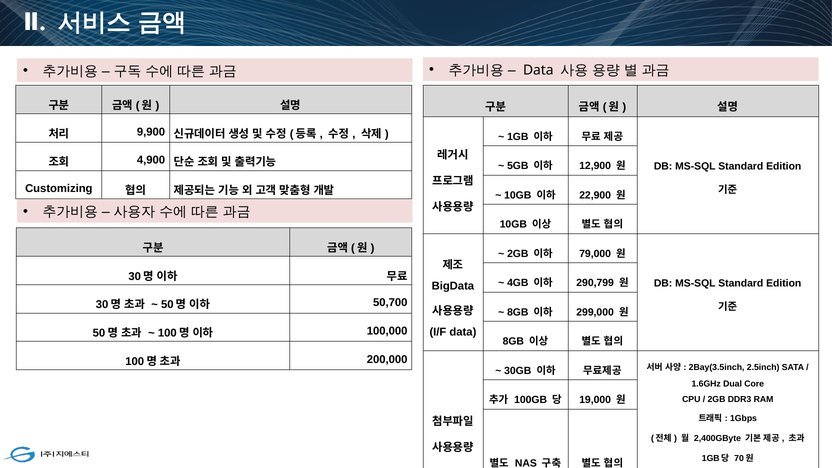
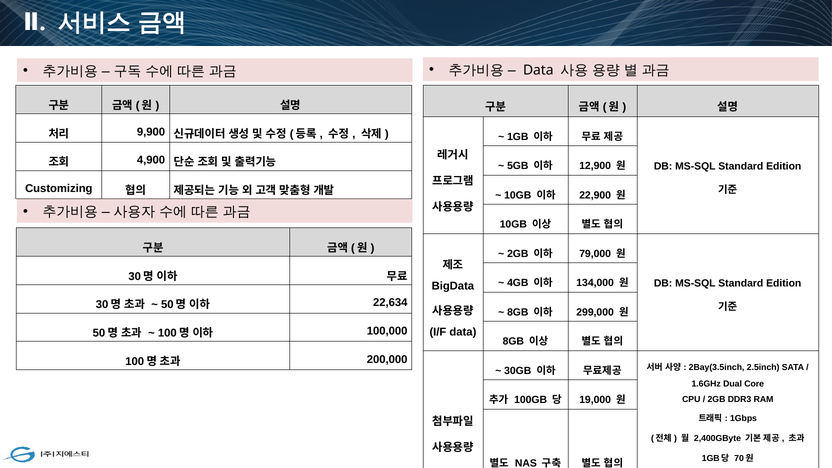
290,799: 290,799 -> 134,000
50,700: 50,700 -> 22,634
